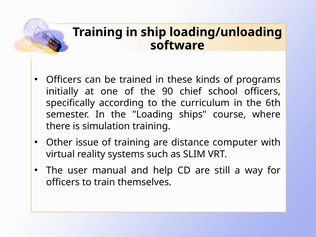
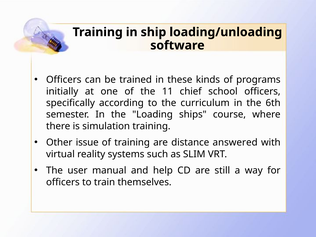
90: 90 -> 11
computer: computer -> answered
